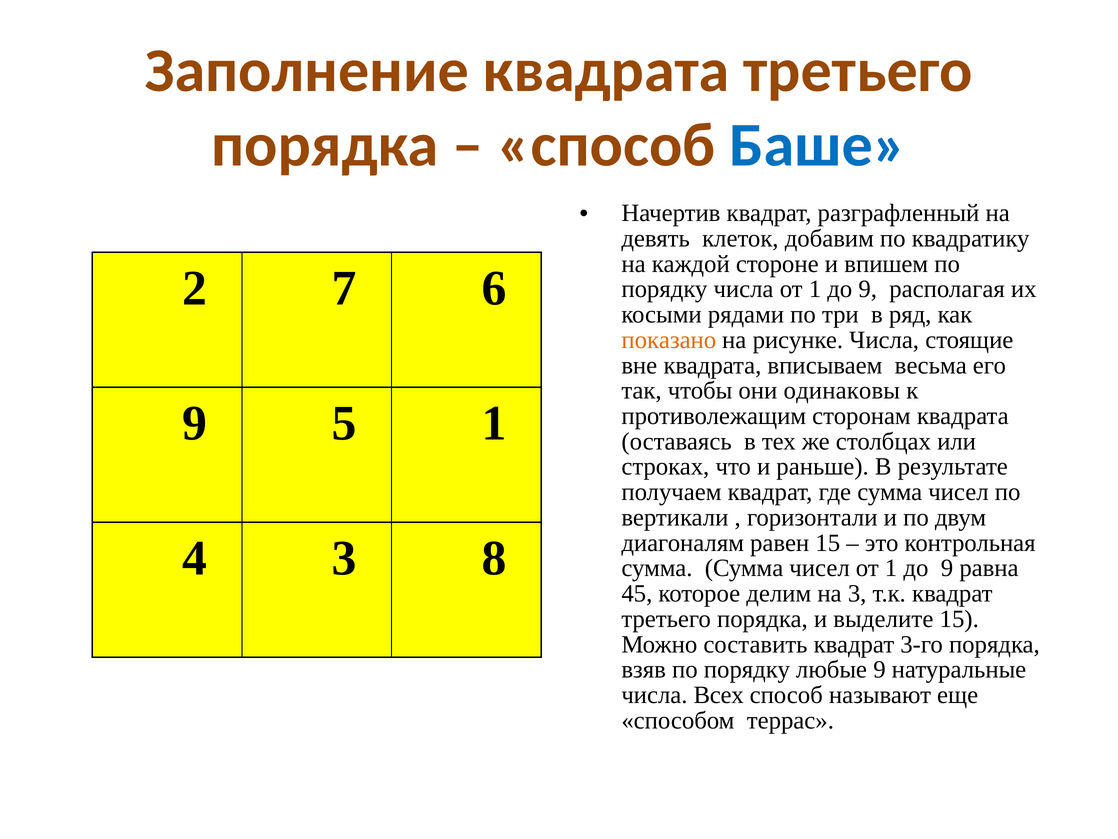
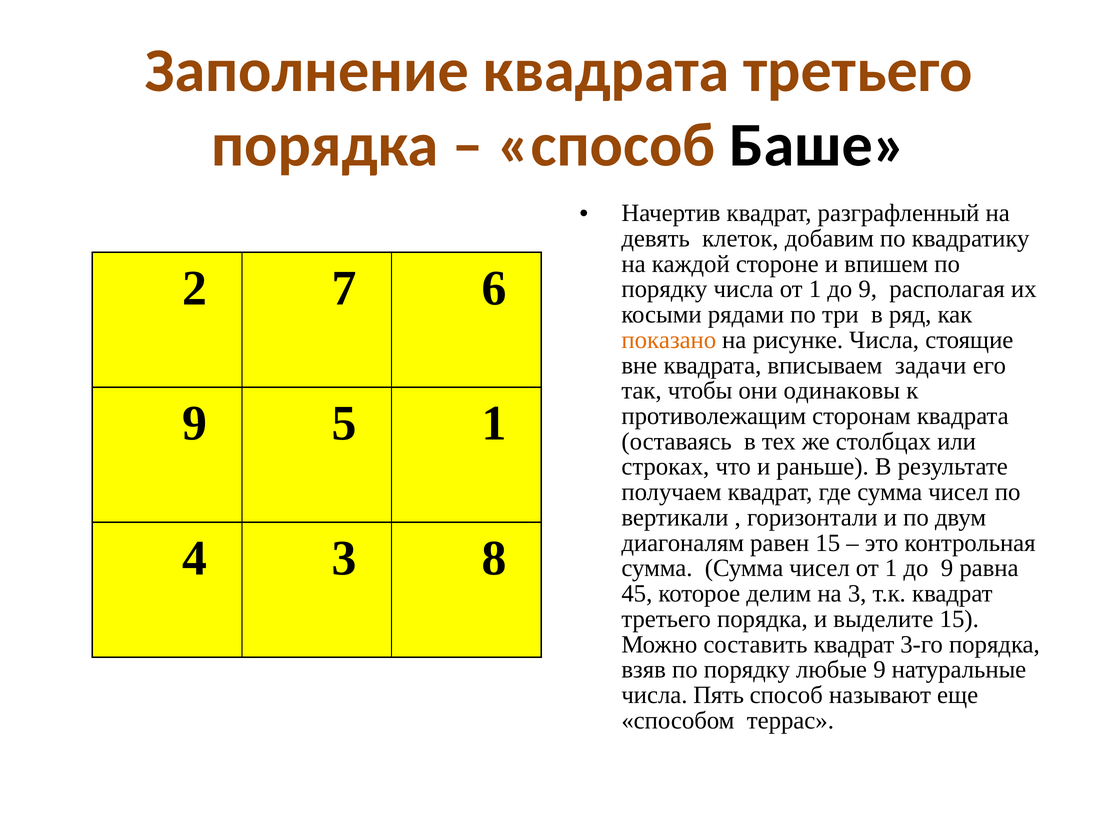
Баше colour: blue -> black
весьма: весьма -> задачи
Всех: Всех -> Пять
